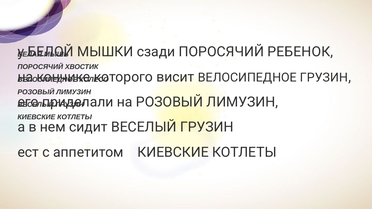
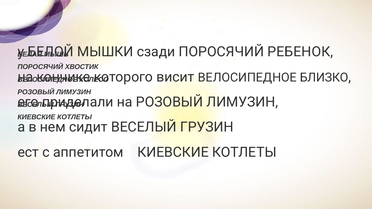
ВЕЛОСИПЕДНОЕ ГРУЗИН: ГРУЗИН -> БЛИЗКО
